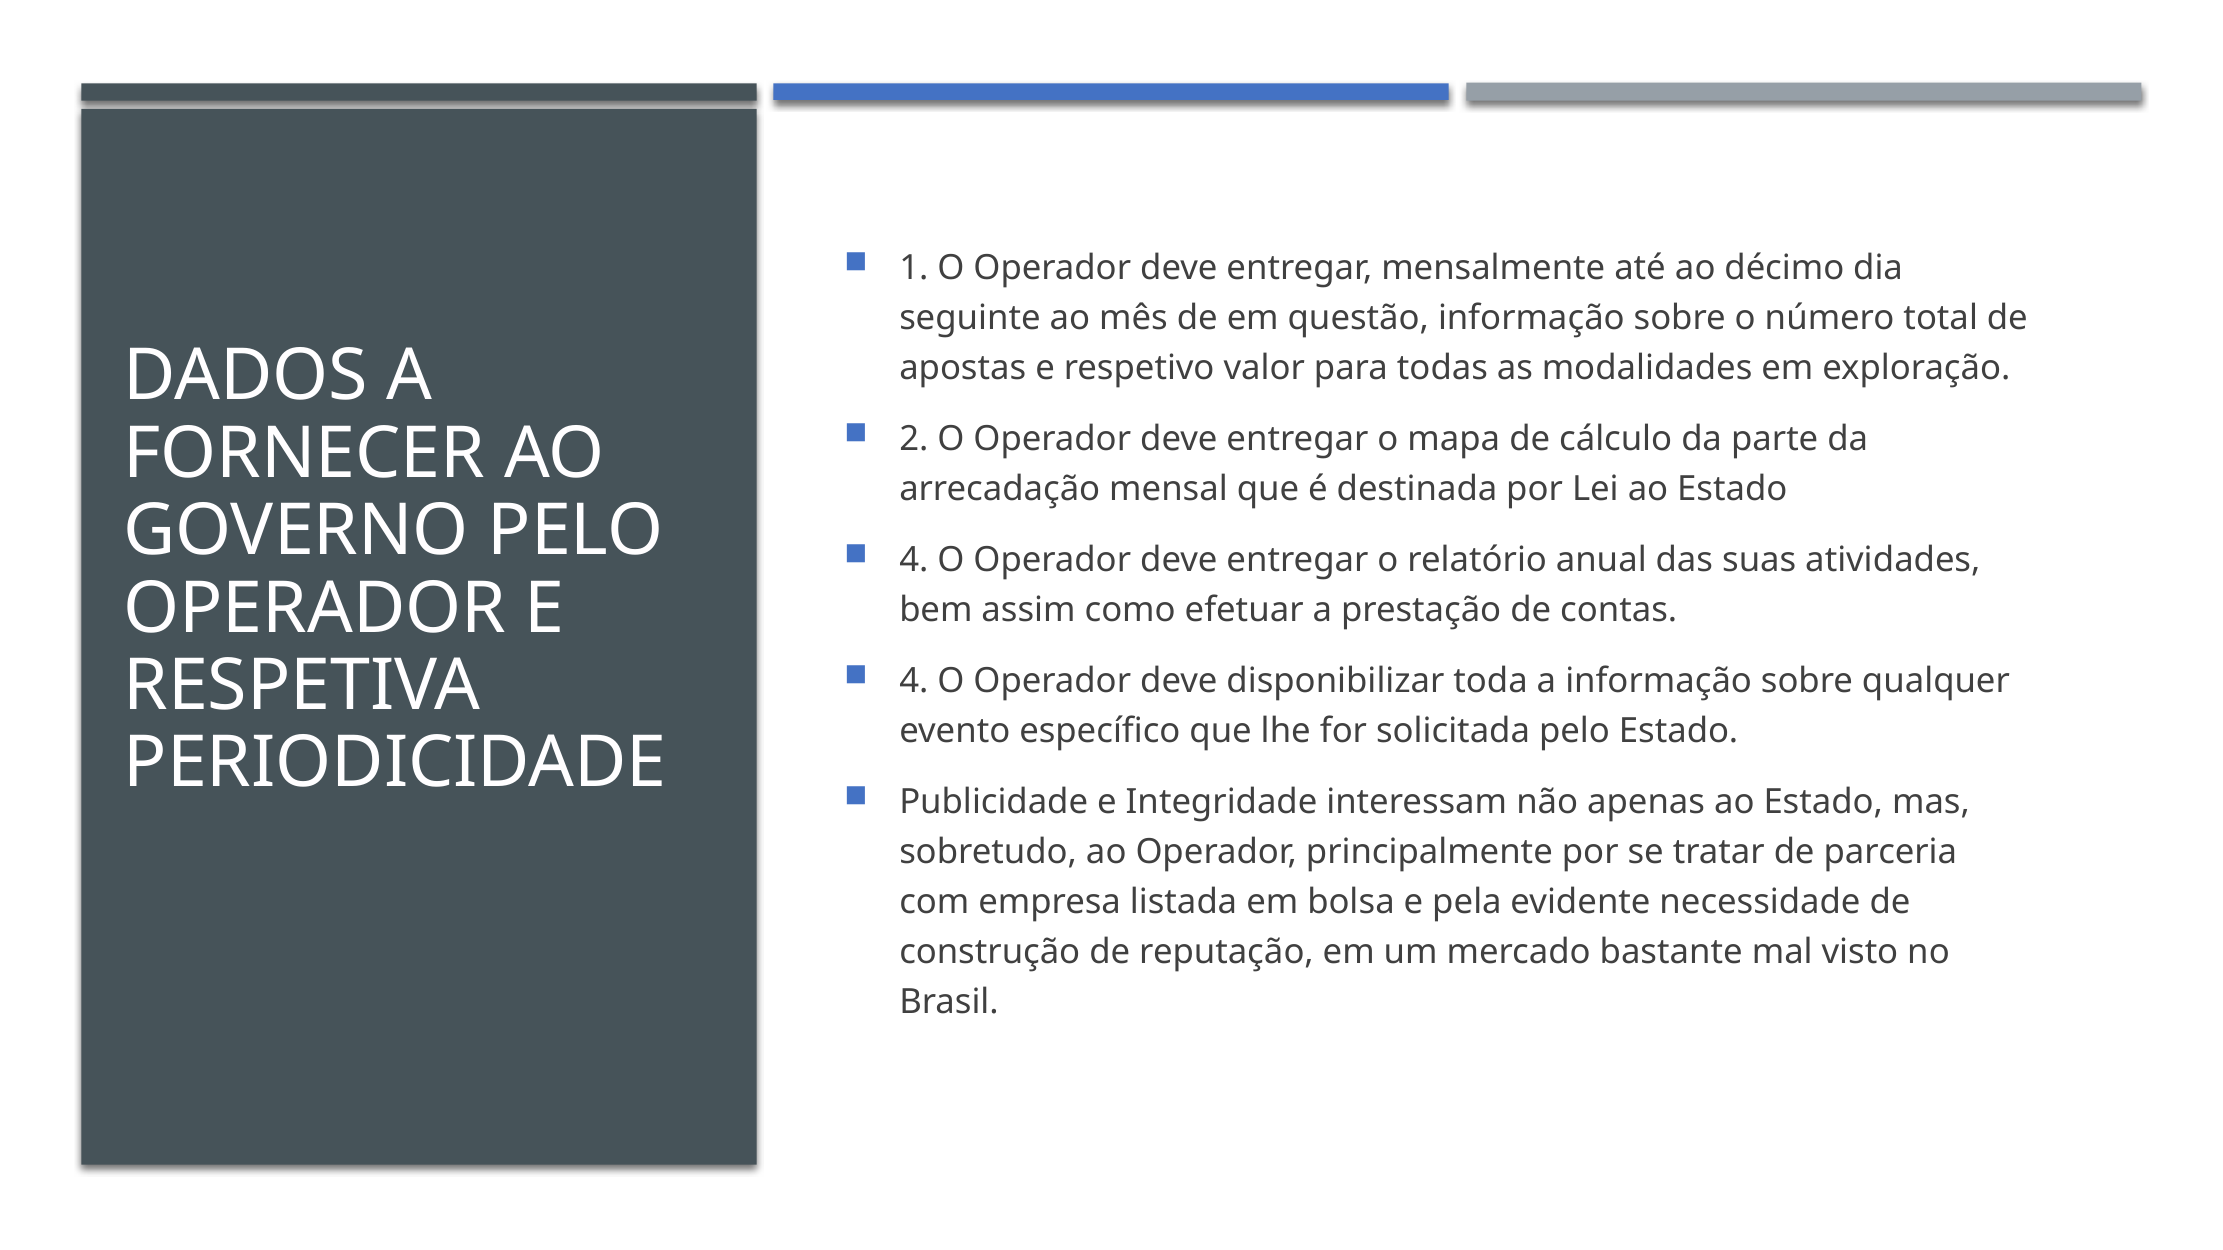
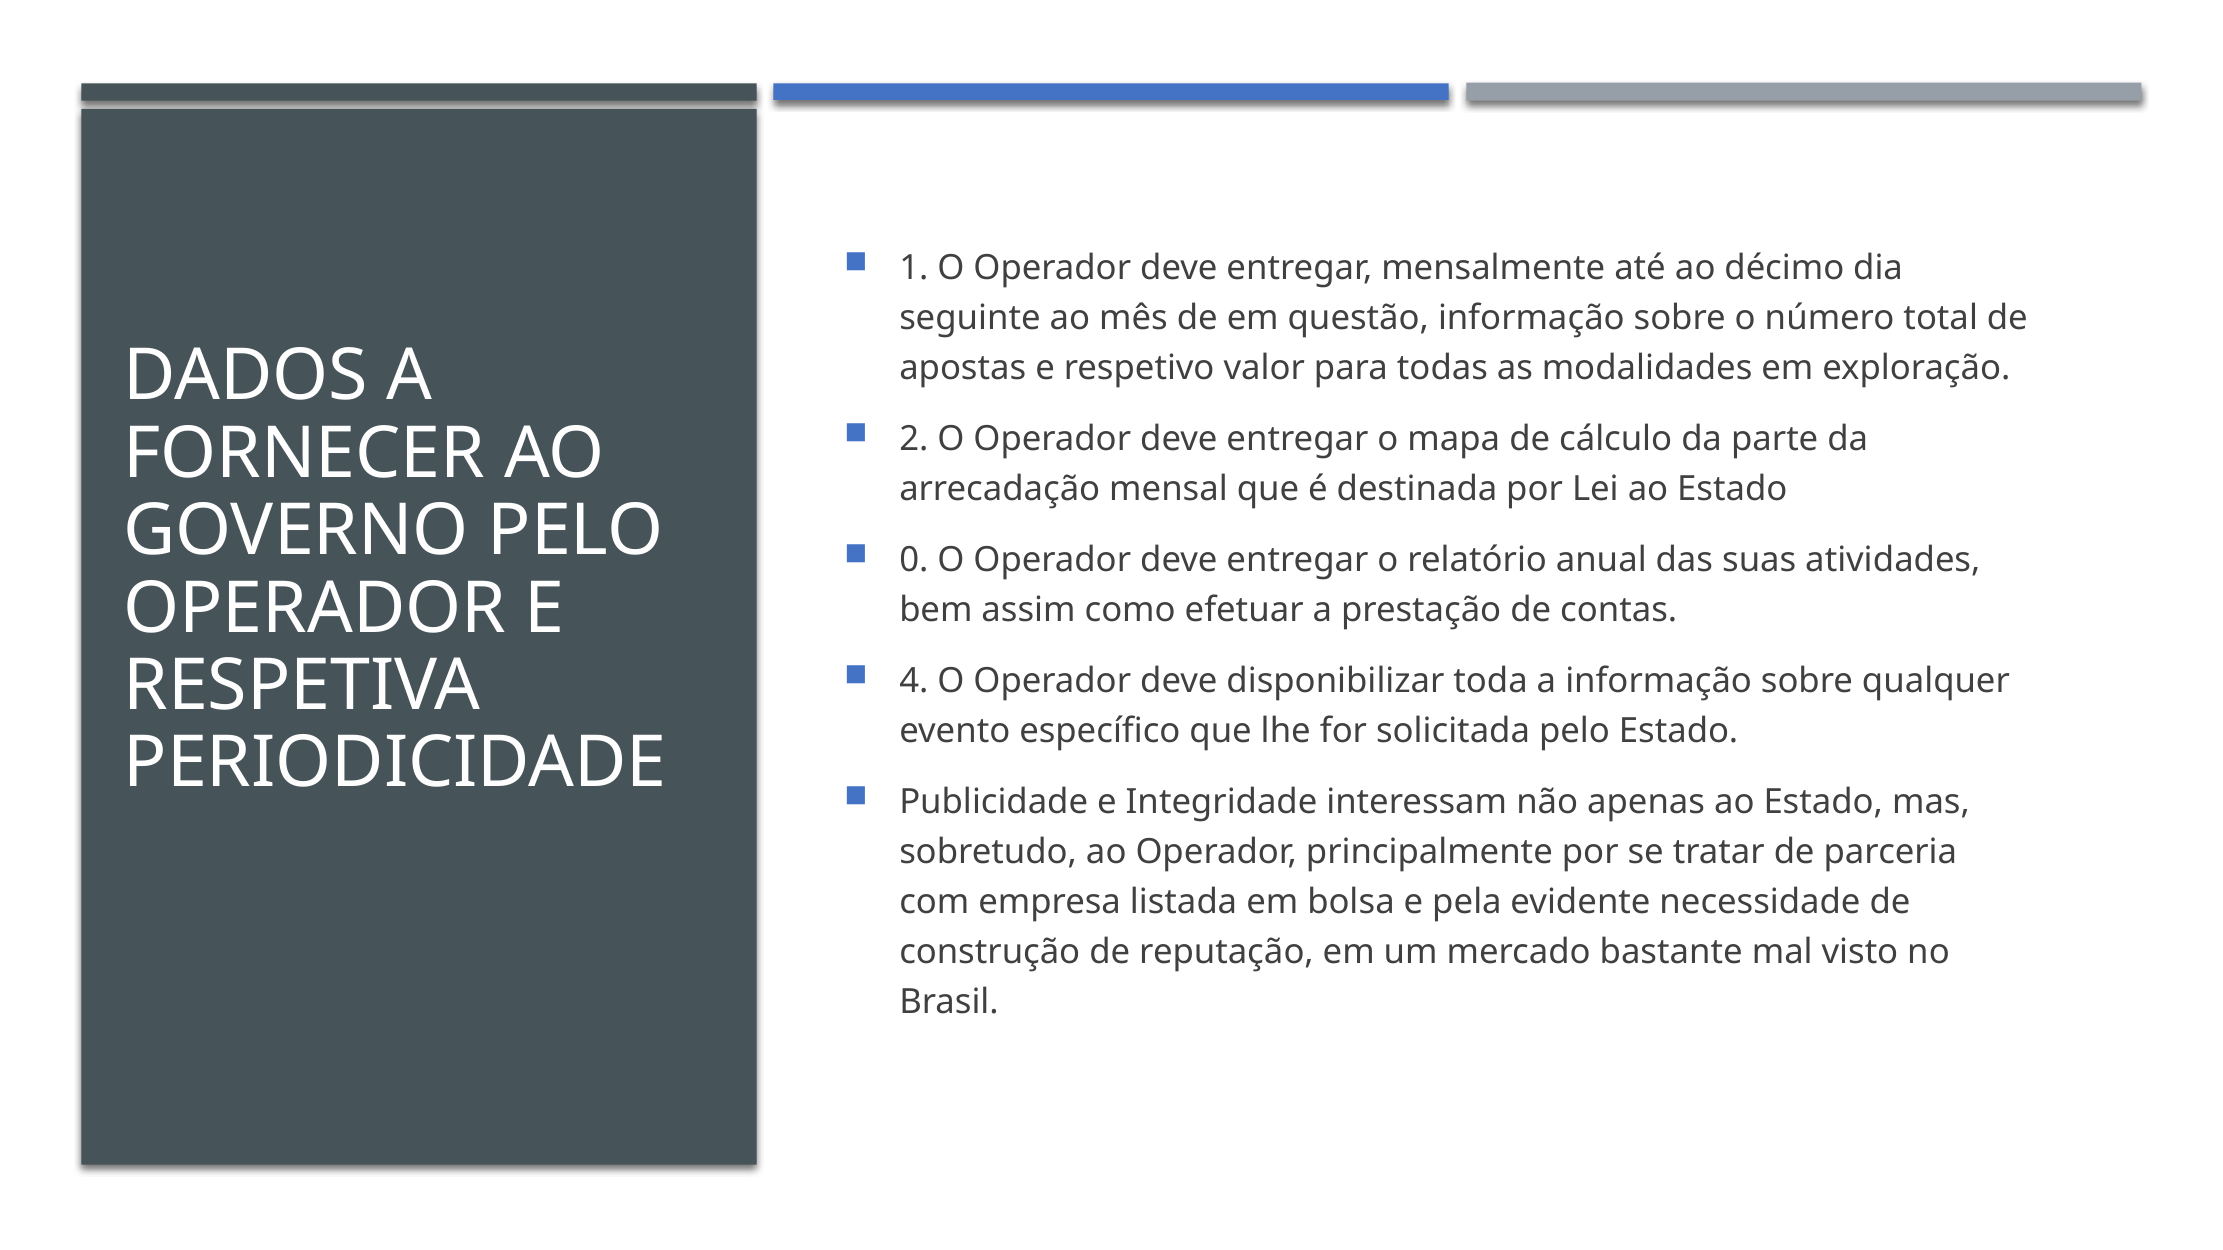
4 at (914, 560): 4 -> 0
